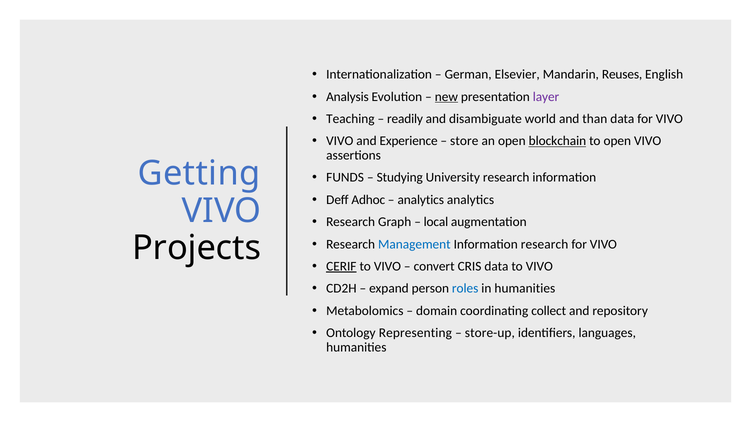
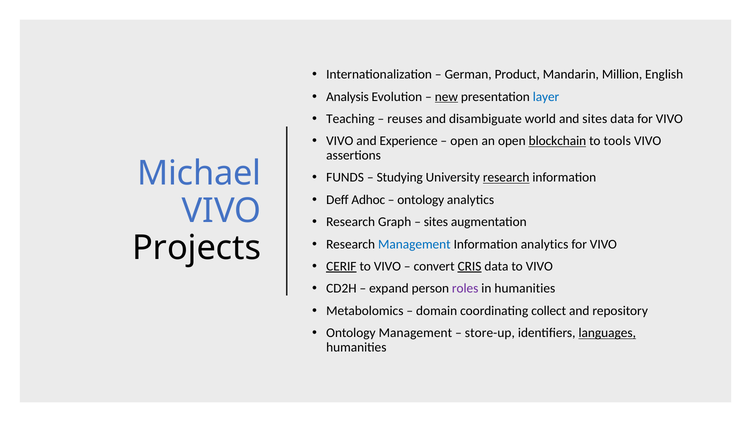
Elsevier: Elsevier -> Product
Reuses: Reuses -> Million
layer colour: purple -> blue
readily: readily -> reuses
and than: than -> sites
store at (464, 141): store -> open
to open: open -> tools
Getting: Getting -> Michael
research at (506, 178) underline: none -> present
analytics at (421, 200): analytics -> ontology
local at (436, 222): local -> sites
Information research: research -> analytics
CRIS underline: none -> present
roles colour: blue -> purple
Ontology Representing: Representing -> Management
languages underline: none -> present
